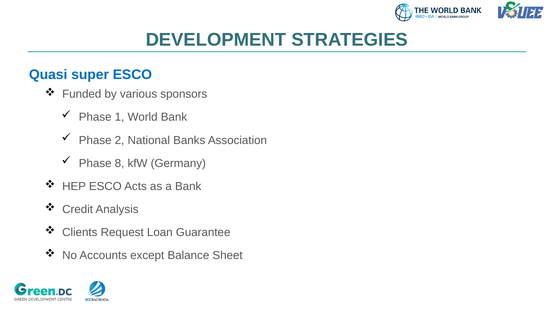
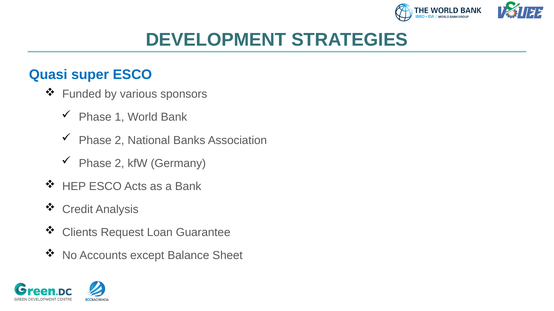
8 at (120, 164): 8 -> 2
